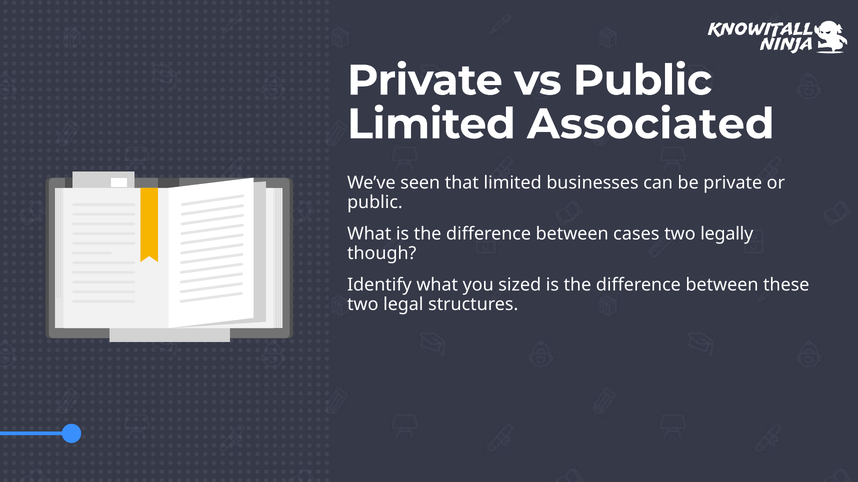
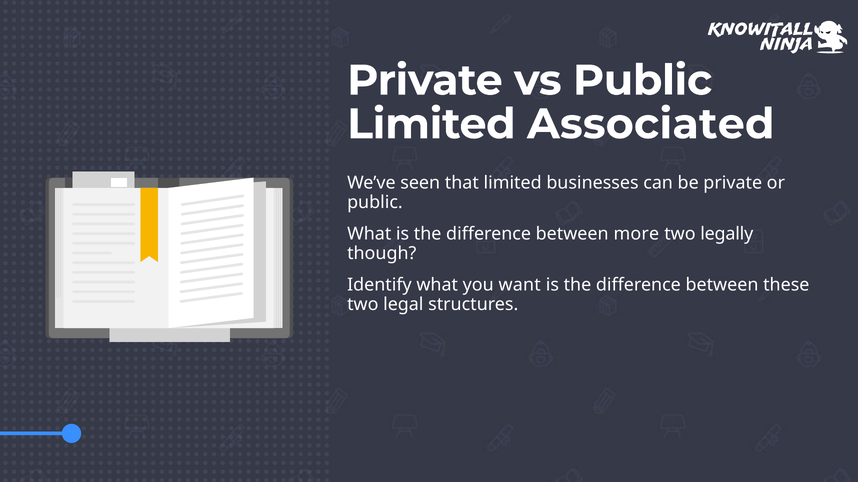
cases: cases -> more
sized: sized -> want
